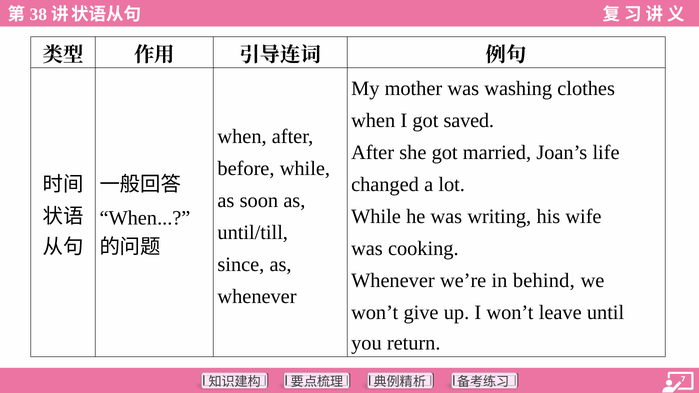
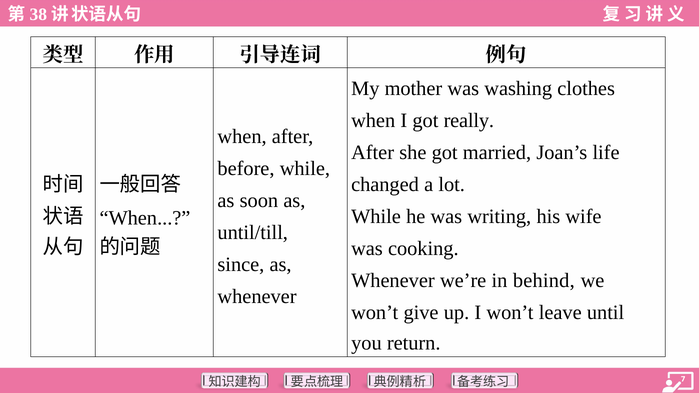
saved: saved -> really
